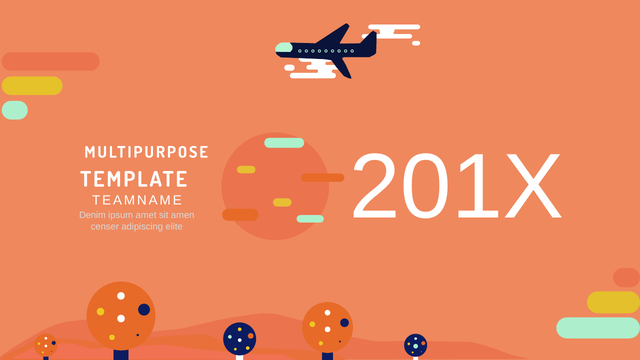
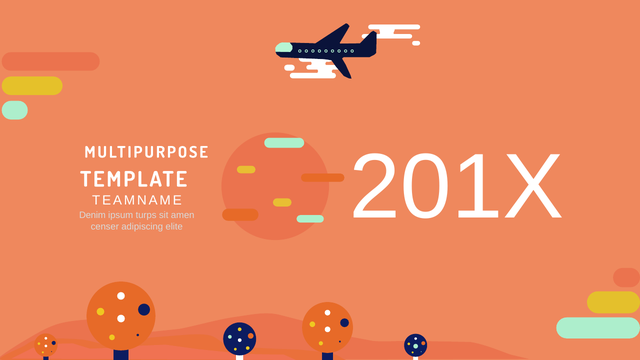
amet: amet -> turps
